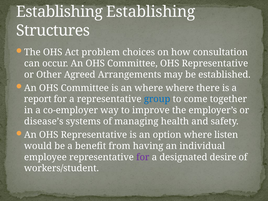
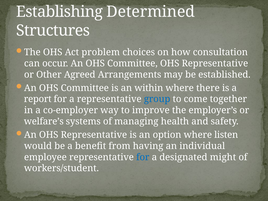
Establishing Establishing: Establishing -> Determined
an where: where -> within
disease’s: disease’s -> welfare’s
for at (143, 157) colour: purple -> blue
desire: desire -> might
